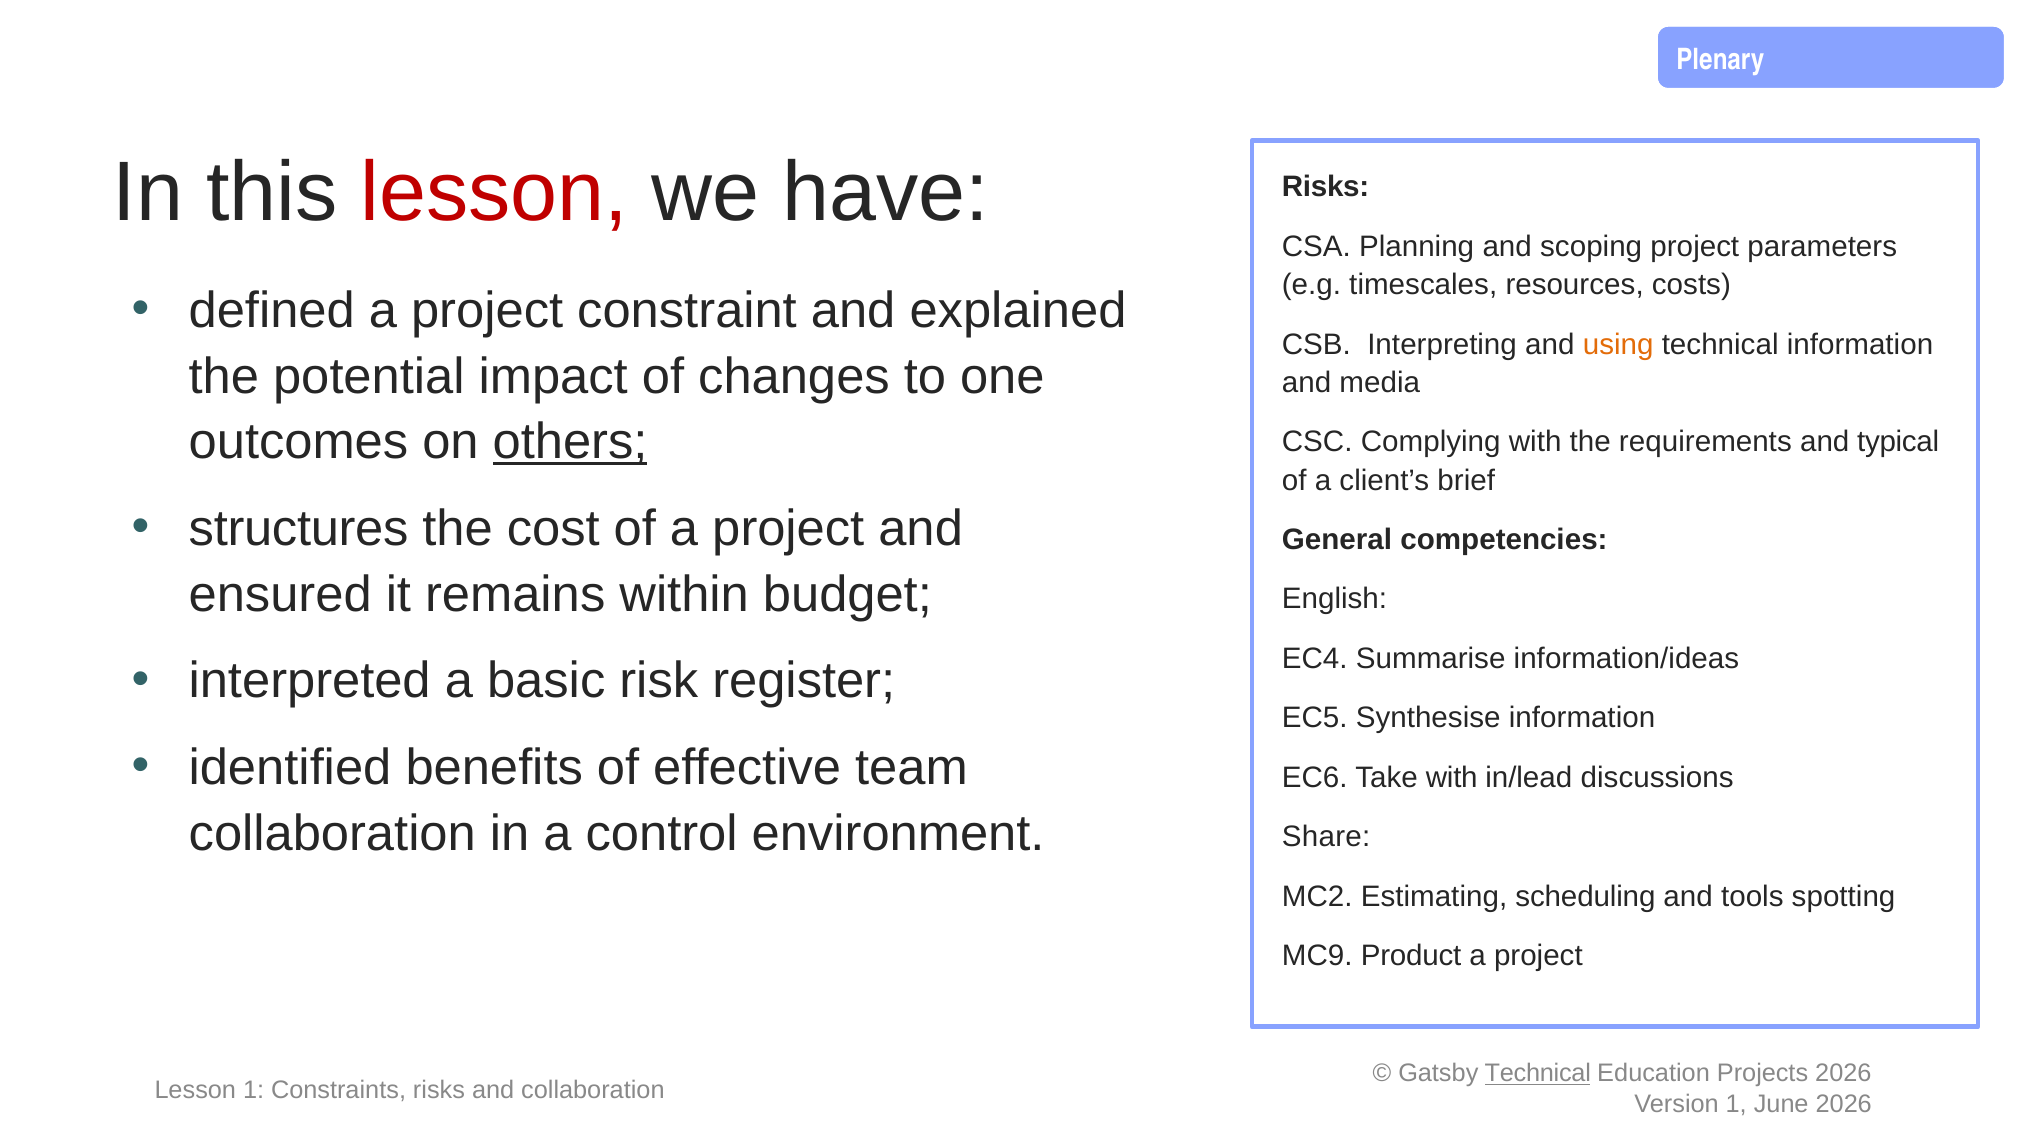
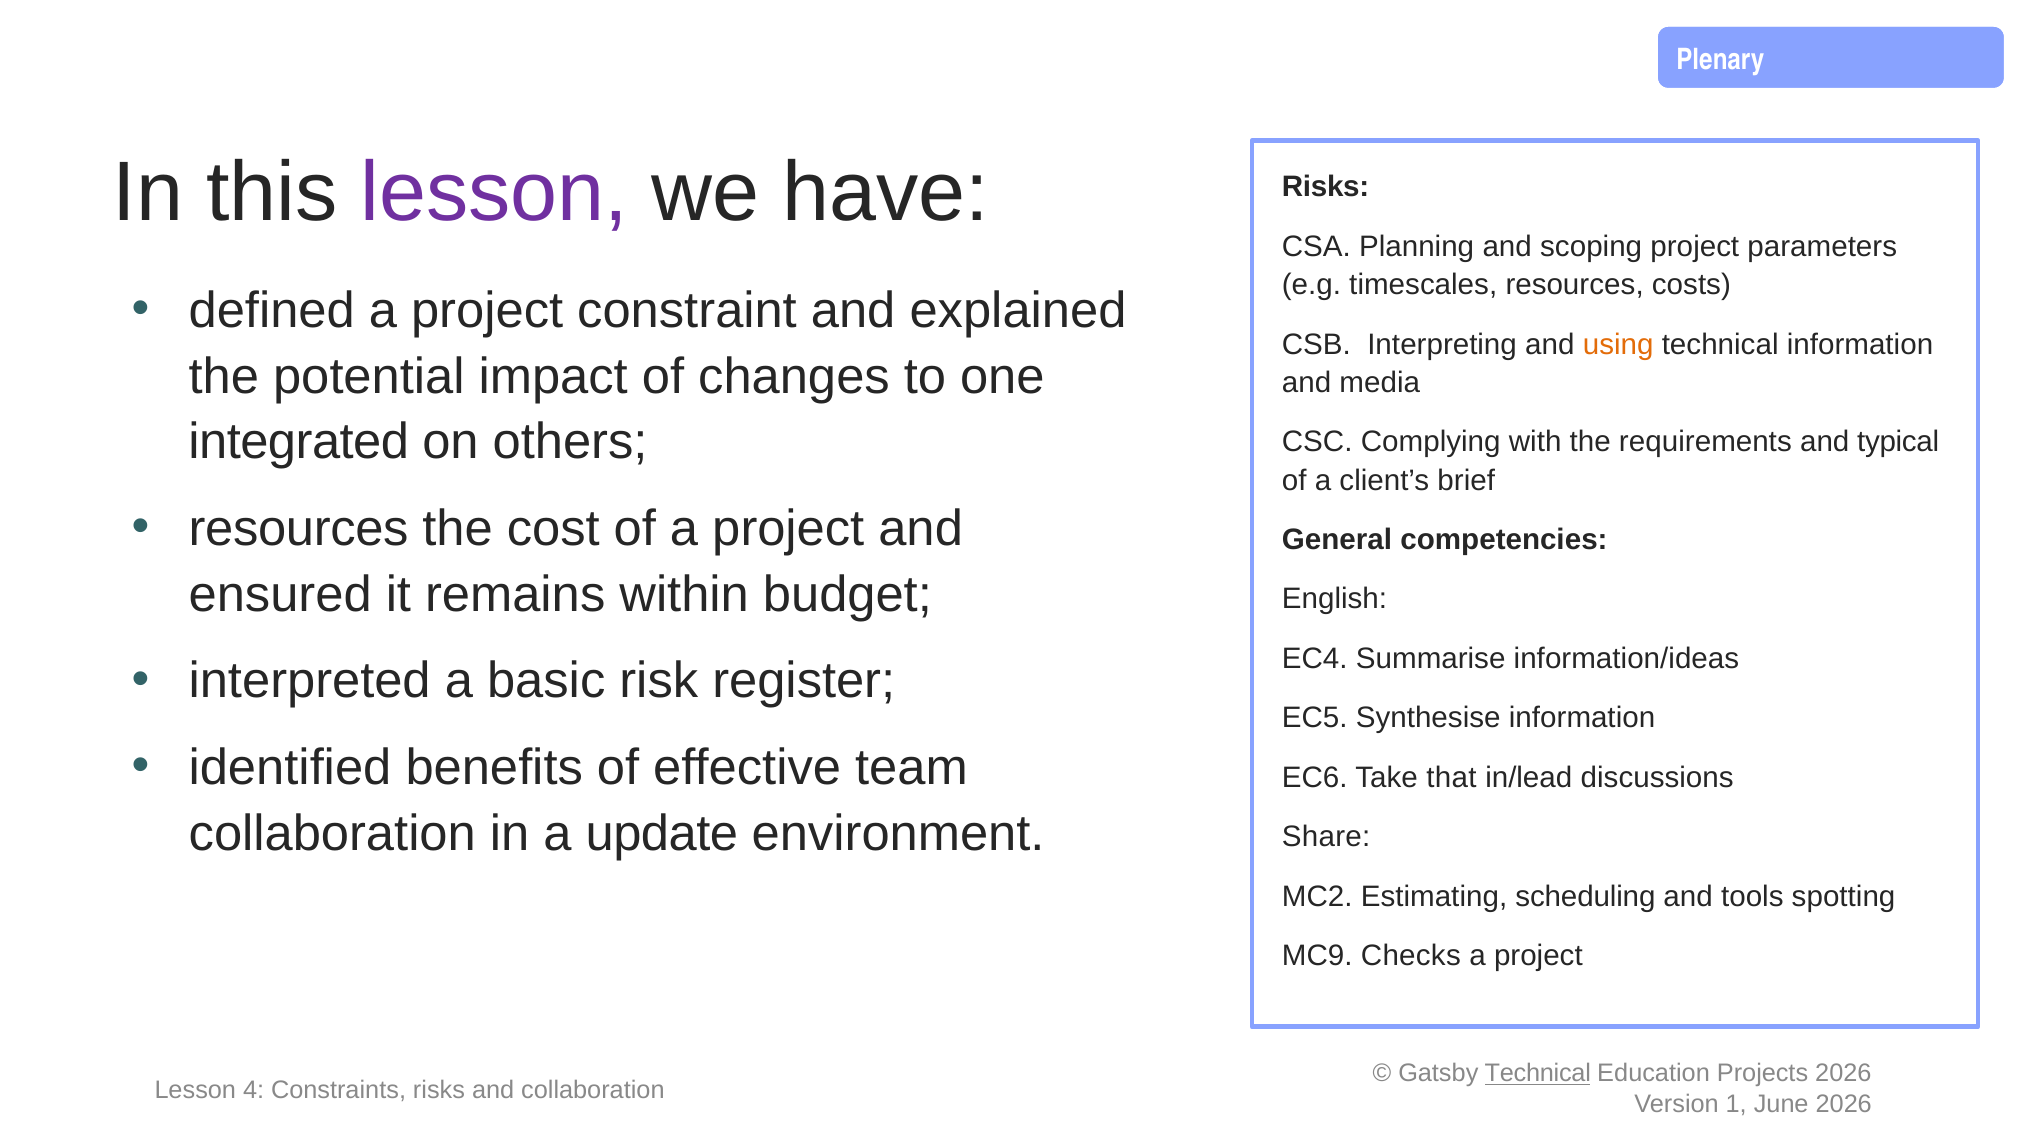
lesson at (495, 193) colour: red -> purple
outcomes: outcomes -> integrated
others underline: present -> none
structures at (299, 529): structures -> resources
Take with: with -> that
control: control -> update
Product: Product -> Checks
Lesson 1: 1 -> 4
